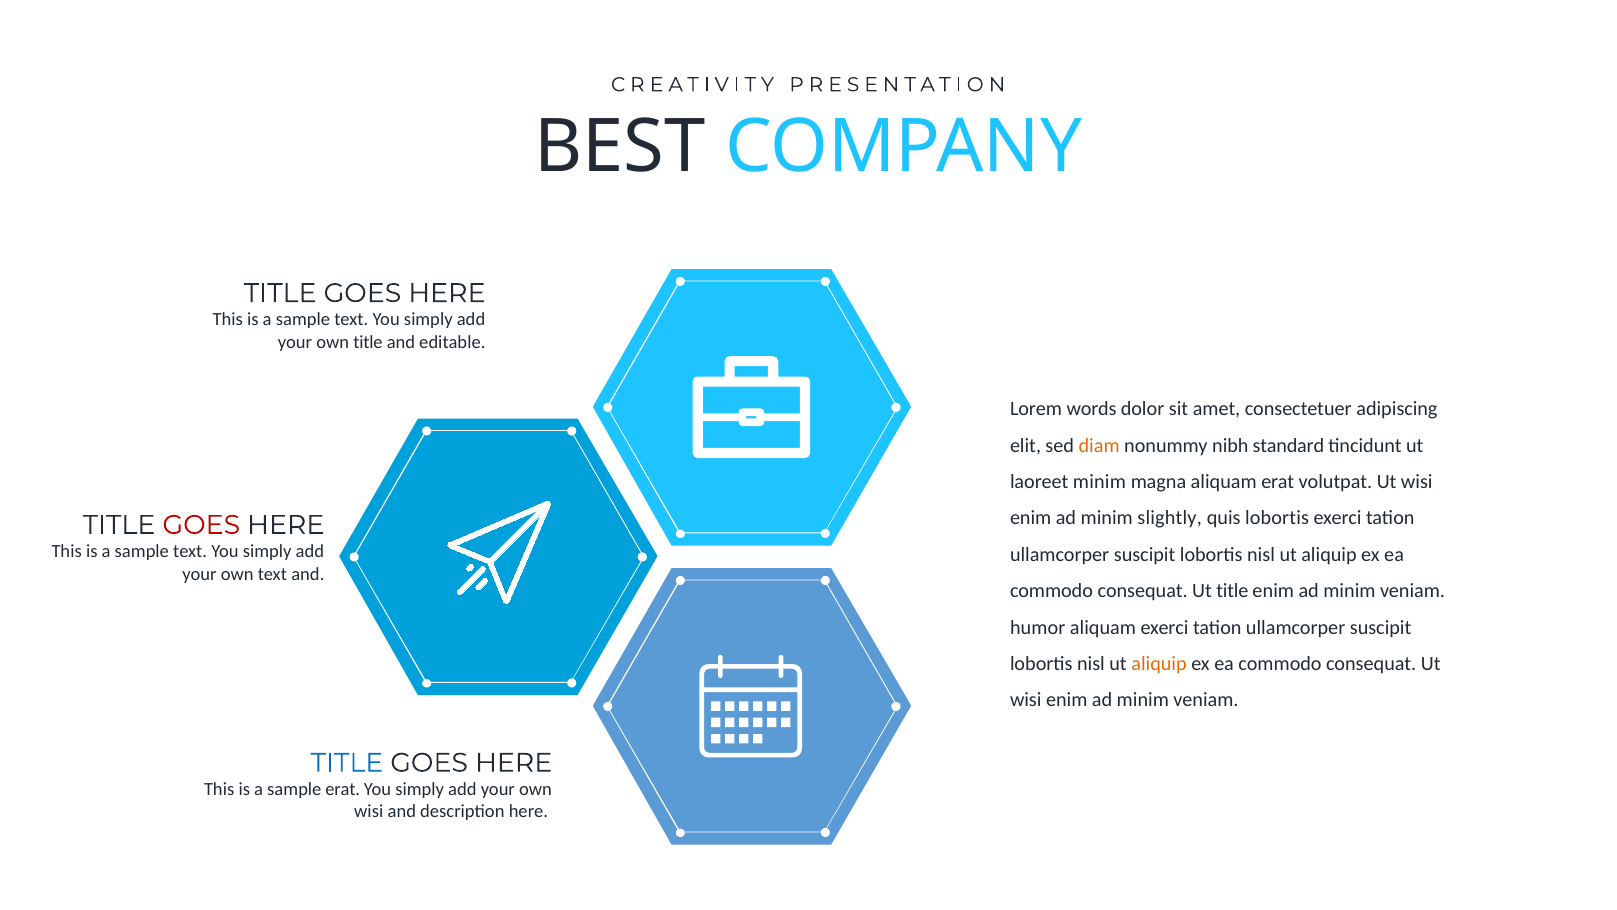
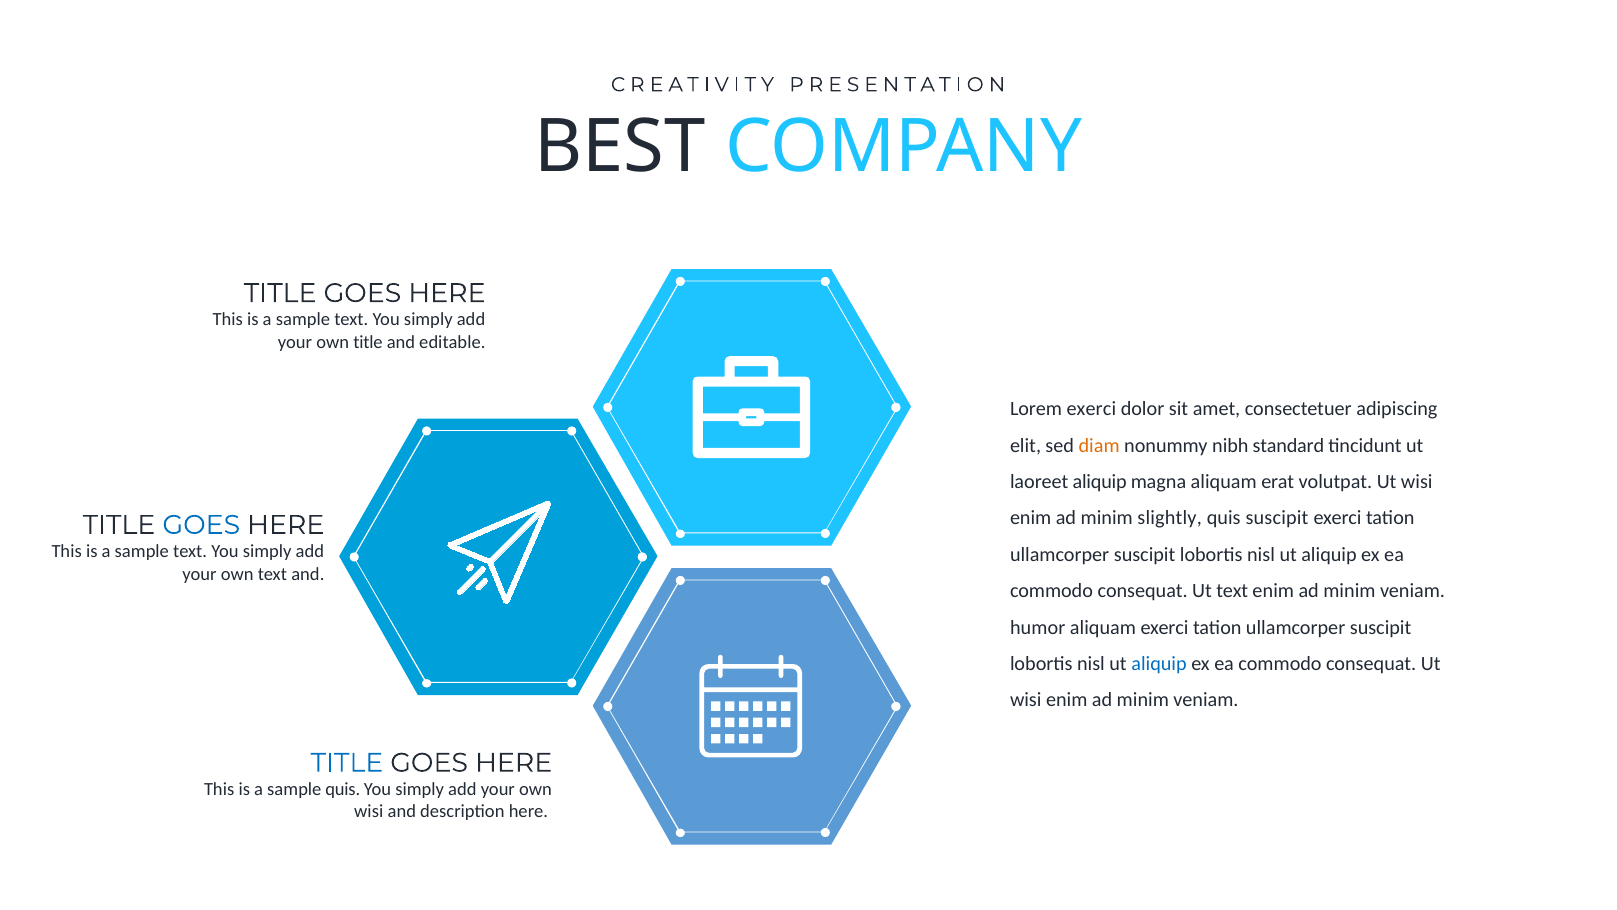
Lorem words: words -> exerci
laoreet minim: minim -> aliquip
quis lobortis: lobortis -> suscipit
GOES at (201, 525) colour: red -> blue
Ut title: title -> text
aliquip at (1159, 663) colour: orange -> blue
sample erat: erat -> quis
